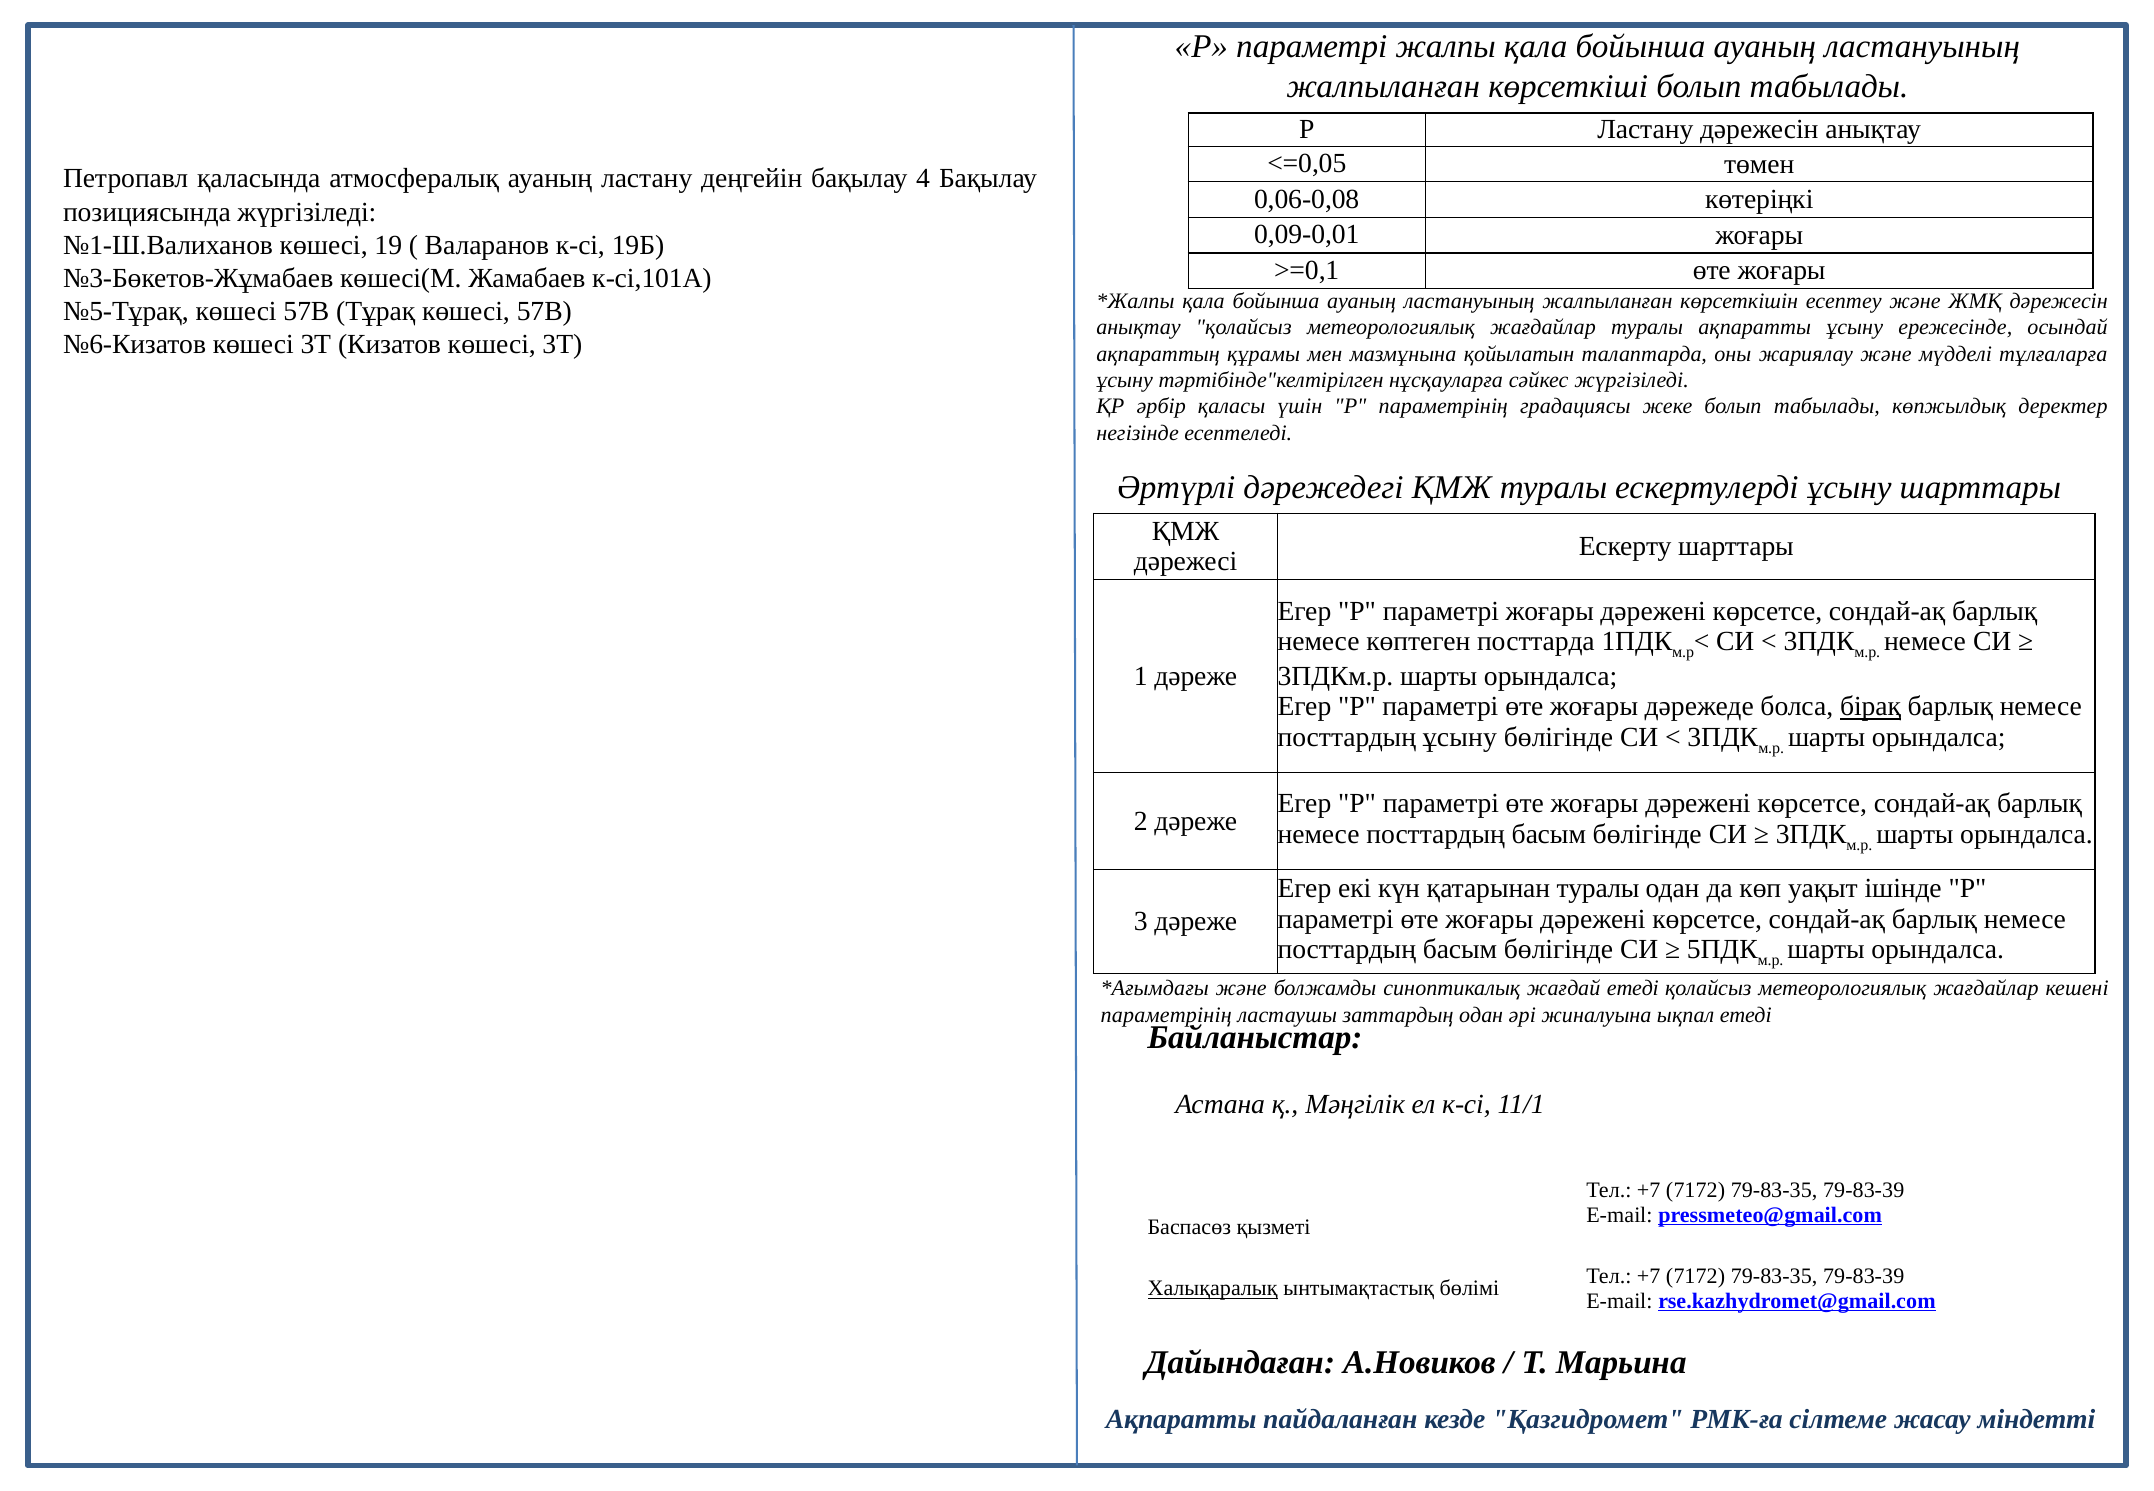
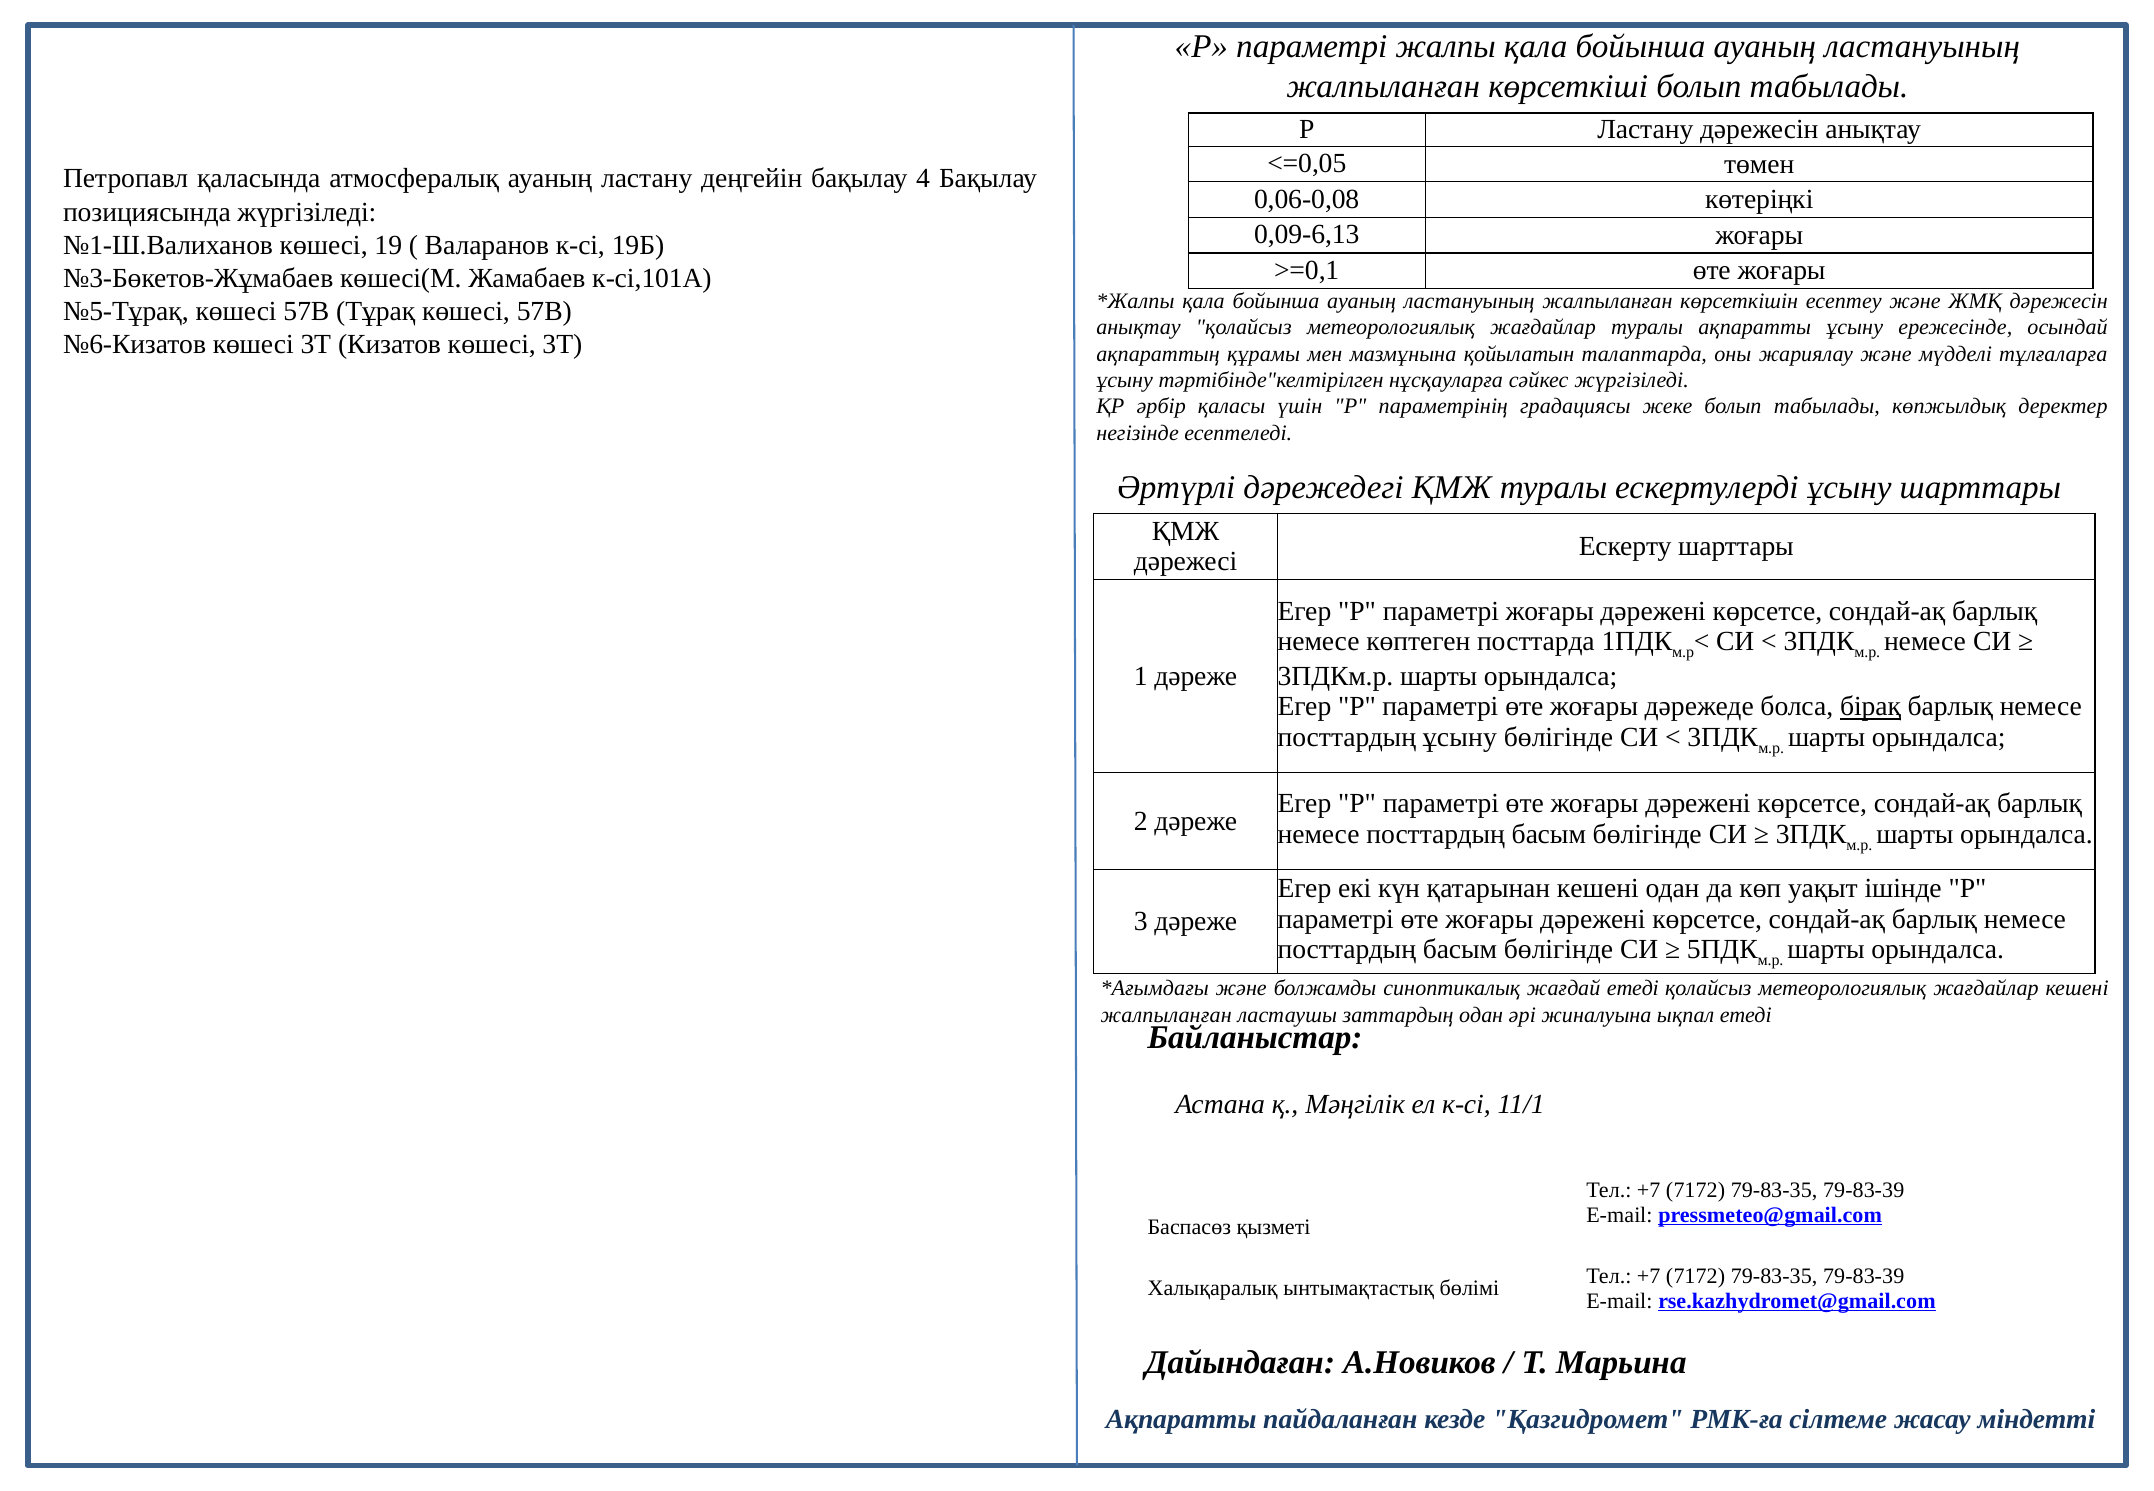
0,09-0,01: 0,09-0,01 -> 0,09-6,13
қатарынан туралы: туралы -> кешені
параметрінің at (1166, 1015): параметрінің -> жалпыланған
Халықаралық underline: present -> none
